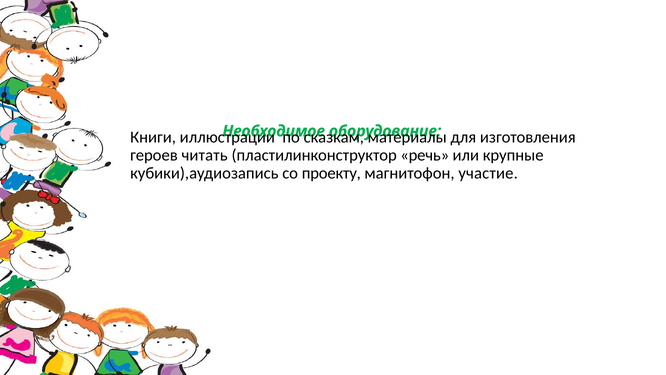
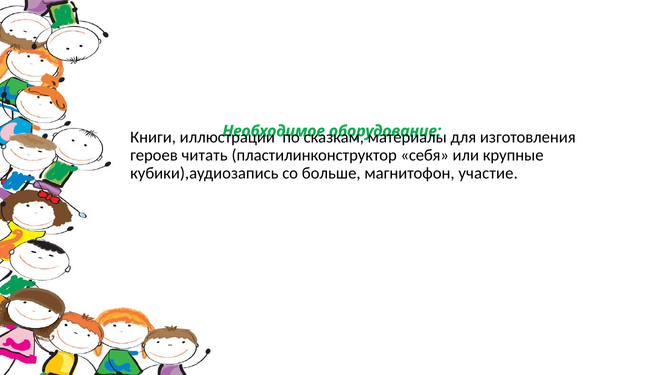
речь: речь -> себя
проекту: проекту -> больше
